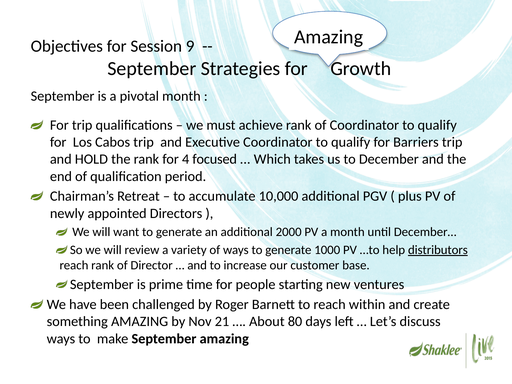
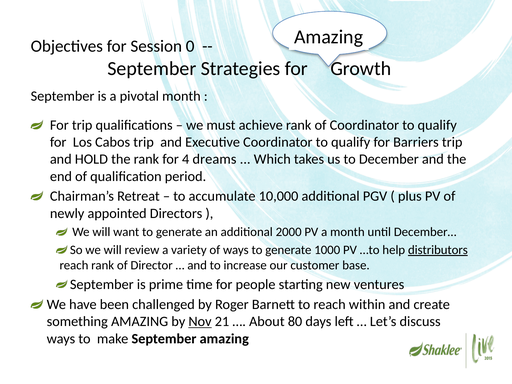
9: 9 -> 0
focused: focused -> dreams
Nov underline: none -> present
